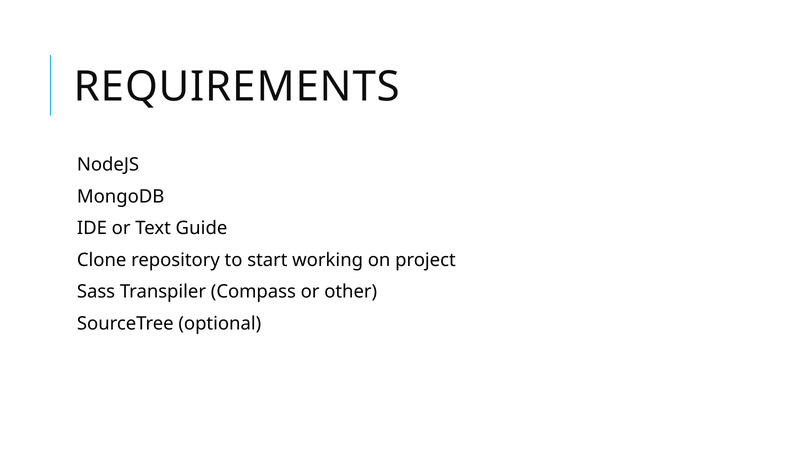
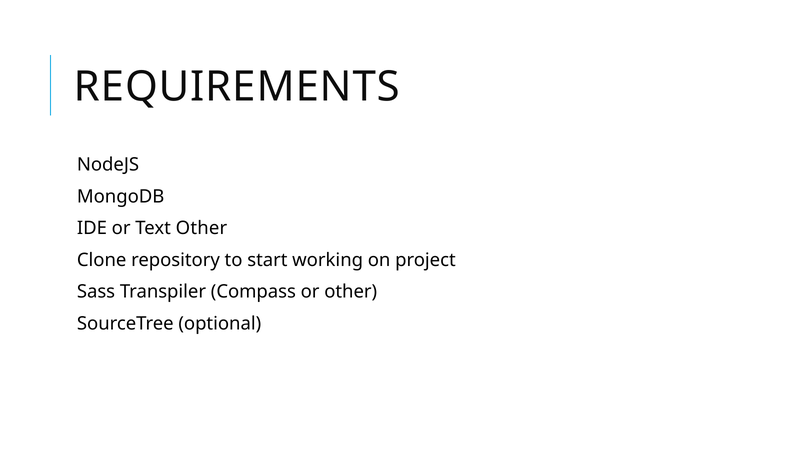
Text Guide: Guide -> Other
